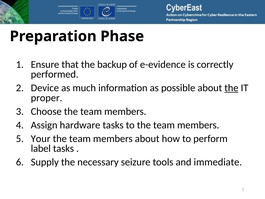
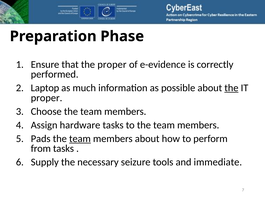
the backup: backup -> proper
Device: Device -> Laptop
Your: Your -> Pads
team at (80, 138) underline: none -> present
label: label -> from
